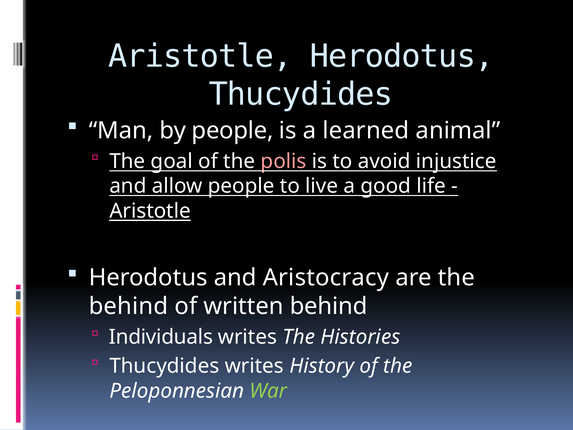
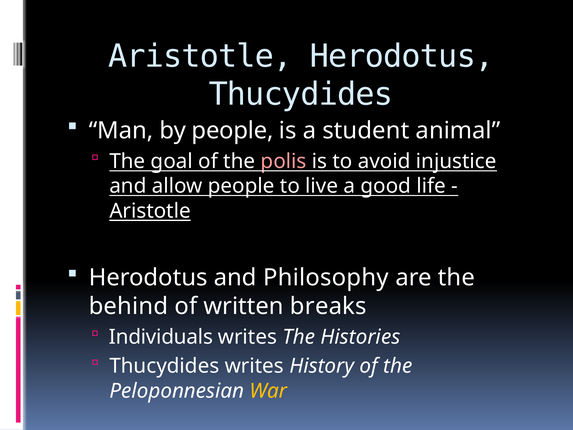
learned: learned -> student
Aristocracy: Aristocracy -> Philosophy
written behind: behind -> breaks
War colour: light green -> yellow
